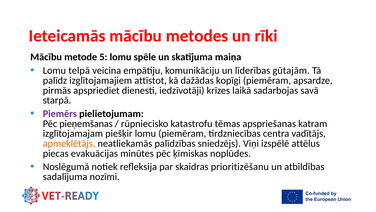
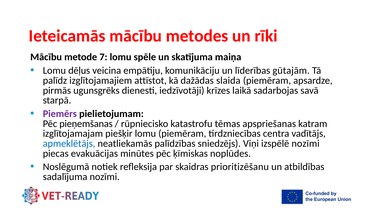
5: 5 -> 7
telpā: telpā -> dēļus
kopīgi: kopīgi -> slaida
apspriediet: apspriediet -> ugunsgrēks
apmeklētājs colour: orange -> blue
izspēlē attēlus: attēlus -> nozīmi
